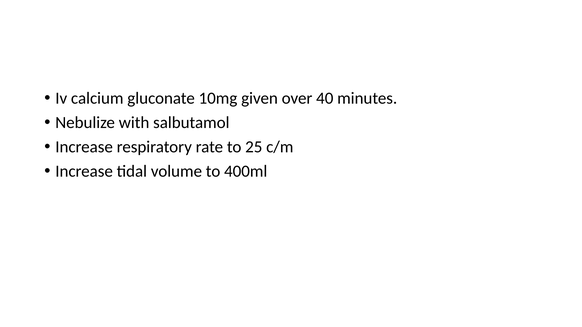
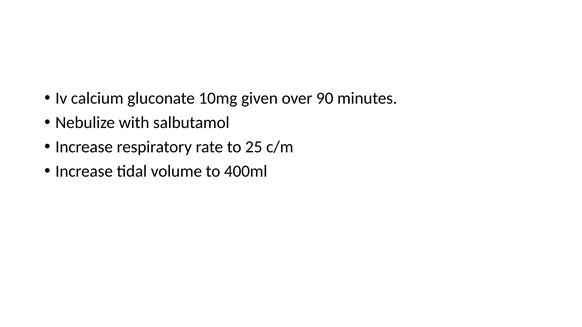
40: 40 -> 90
